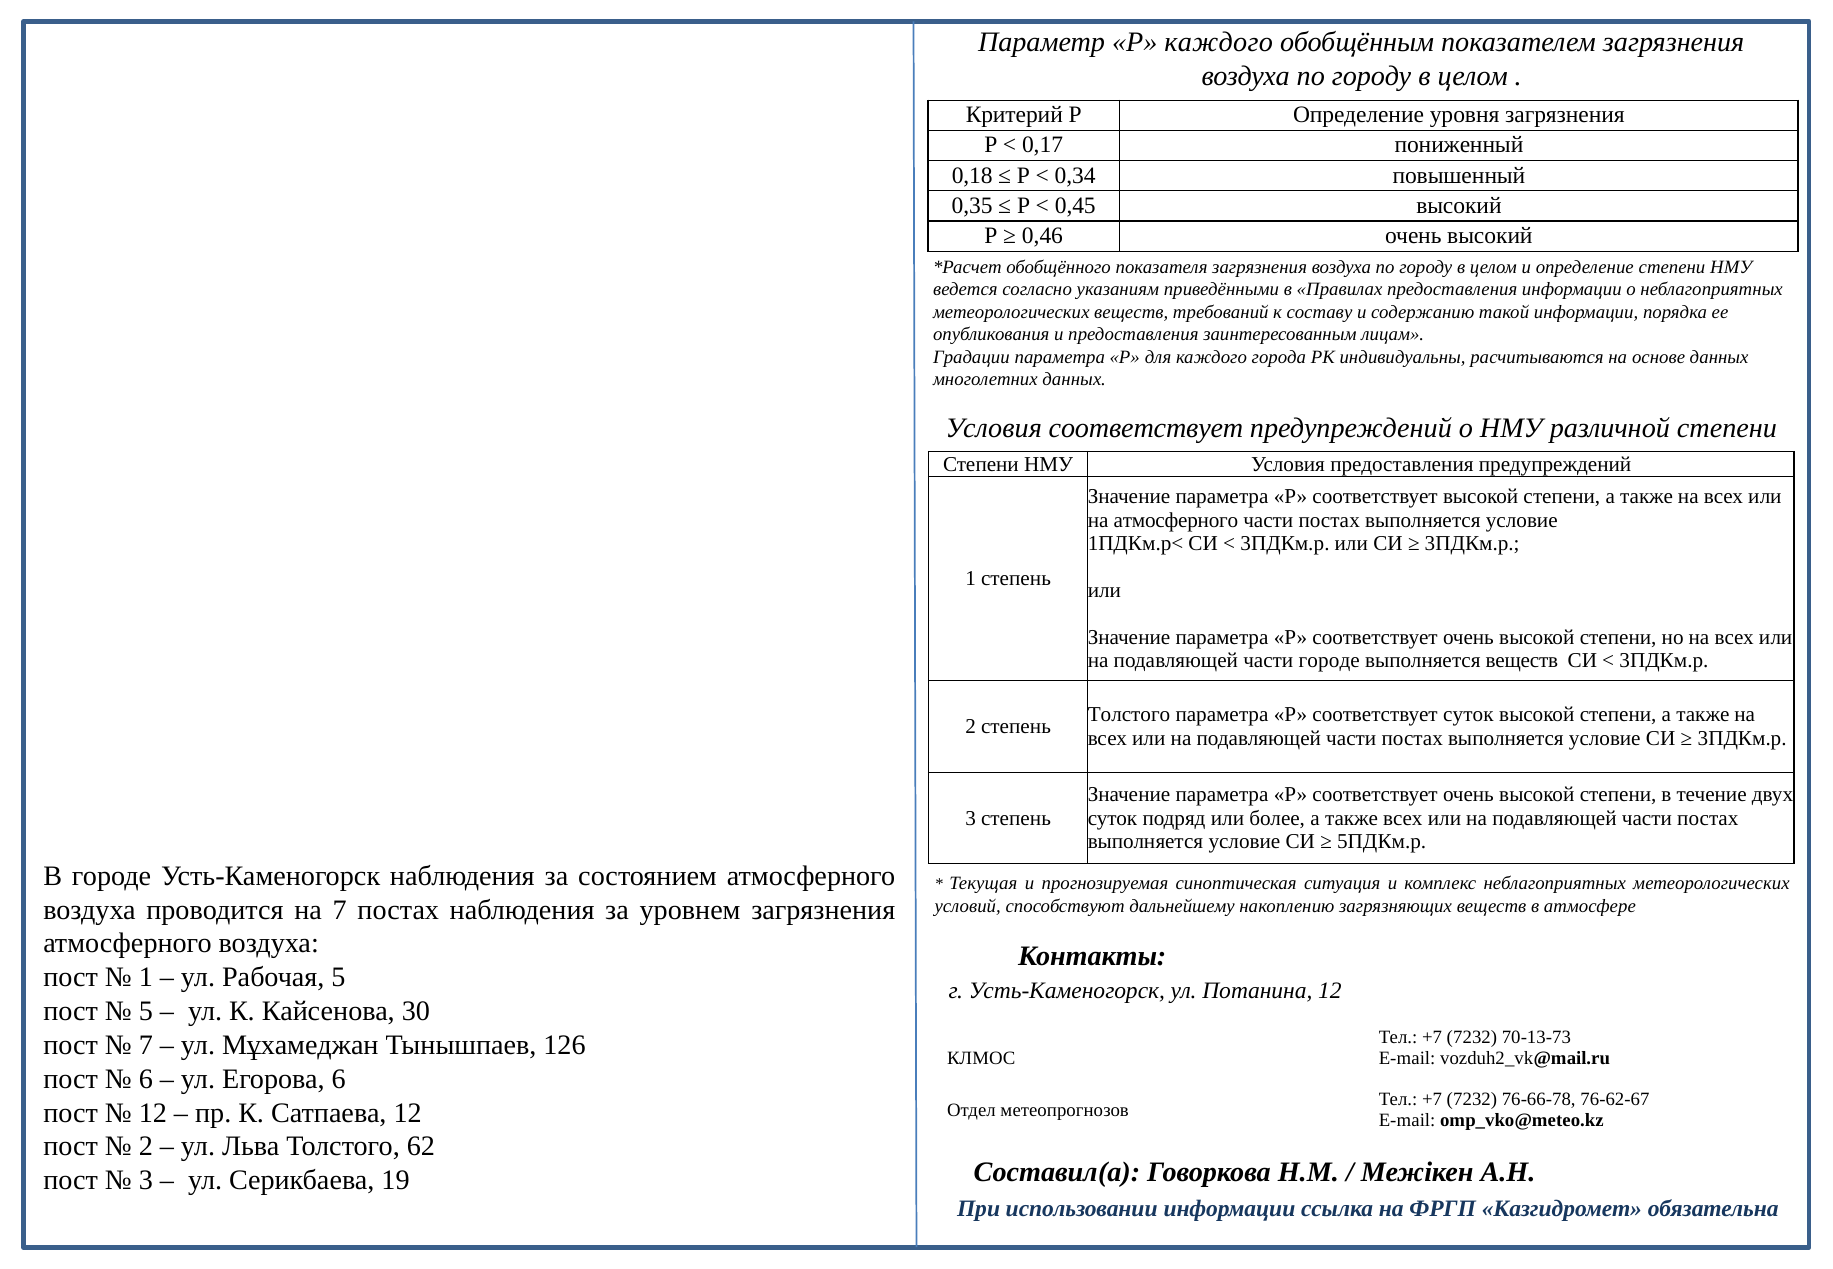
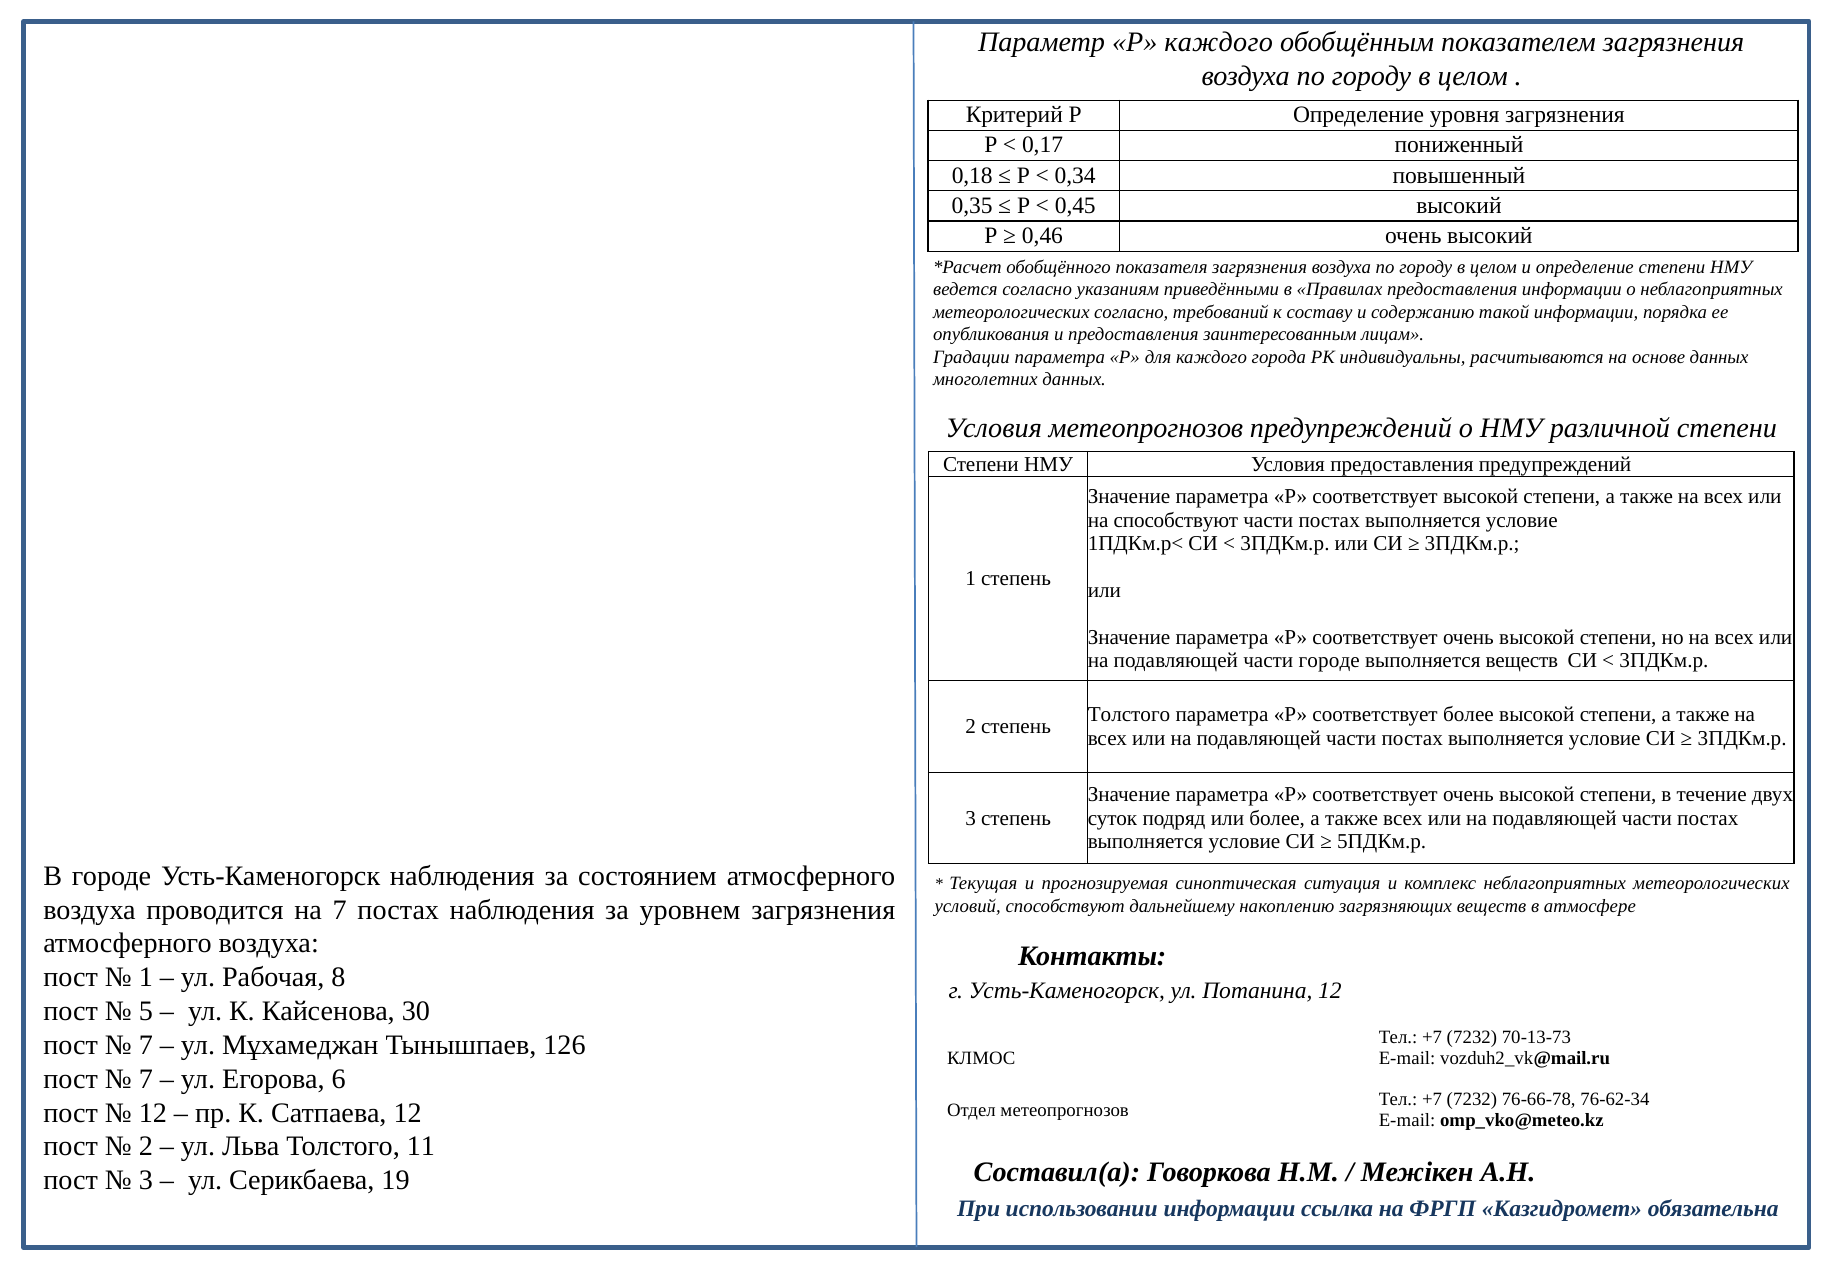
метеорологических веществ: веществ -> согласно
Условия соответствует: соответствует -> метеопрогнозов
на атмосферного: атмосферного -> способствуют
соответствует суток: суток -> более
Рабочая 5: 5 -> 8
6 at (146, 1079): 6 -> 7
76-62-67: 76-62-67 -> 76-62-34
62: 62 -> 11
